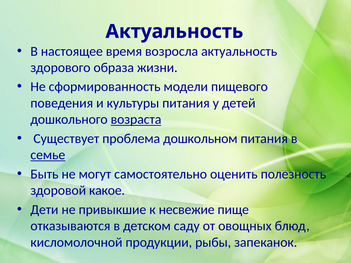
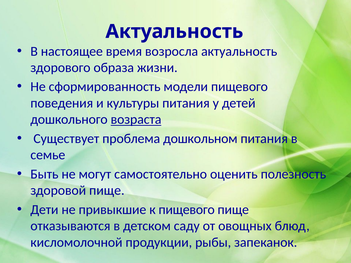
семье underline: present -> none
здоровой какое: какое -> пище
к несвежие: несвежие -> пищевого
